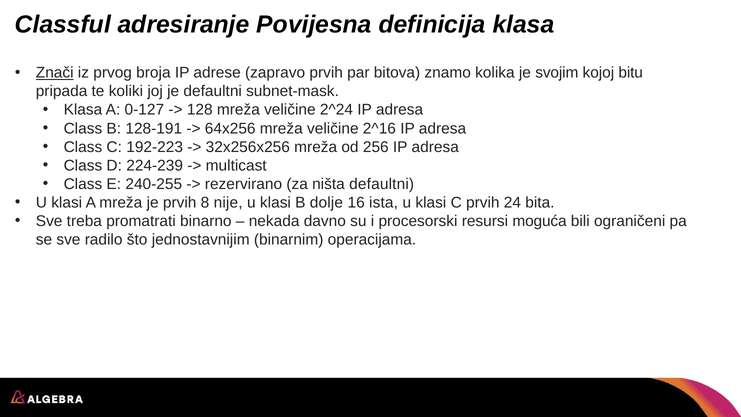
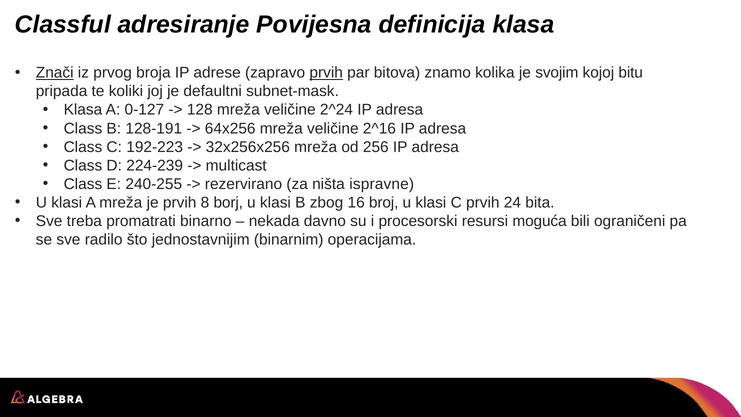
prvih at (326, 73) underline: none -> present
ništa defaultni: defaultni -> ispravne
nije: nije -> borj
dolje: dolje -> zbog
ista: ista -> broj
